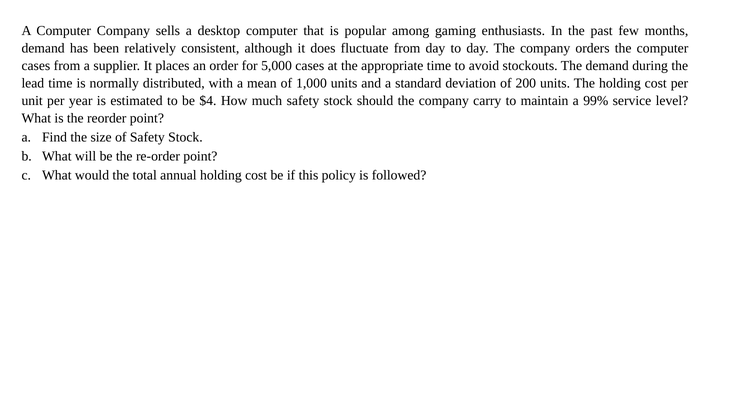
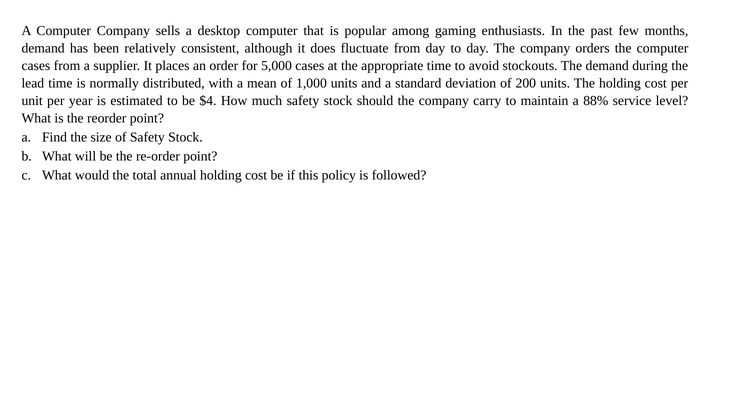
99%: 99% -> 88%
